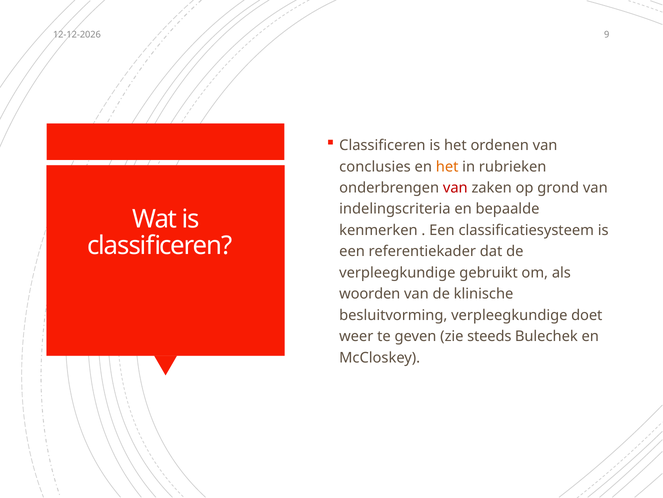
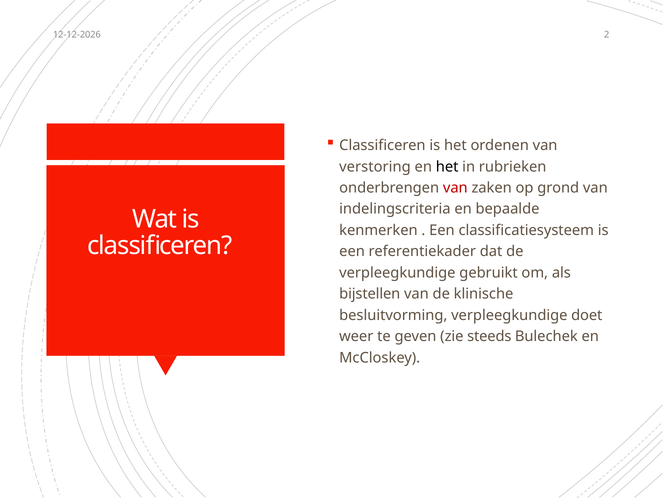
9: 9 -> 2
conclusies: conclusies -> verstoring
het at (447, 166) colour: orange -> black
woorden: woorden -> bijstellen
